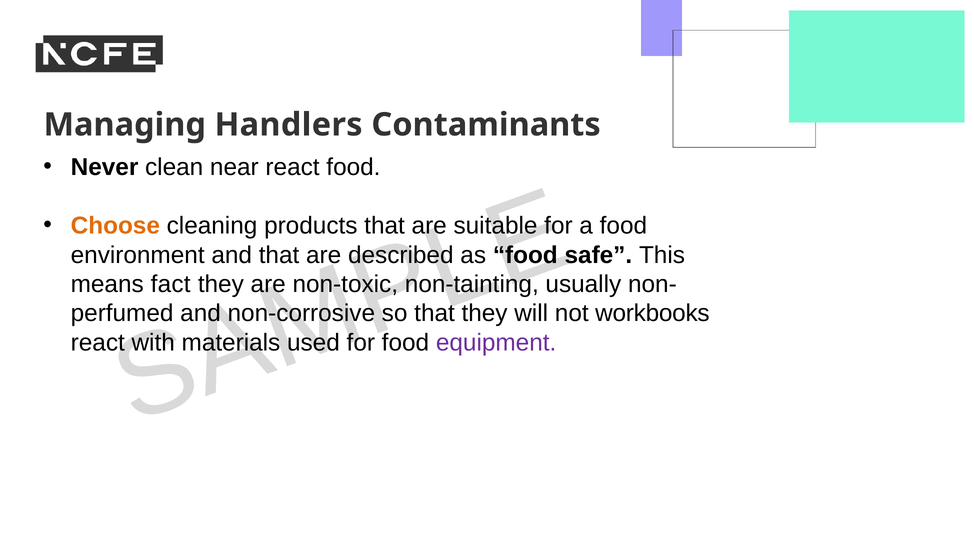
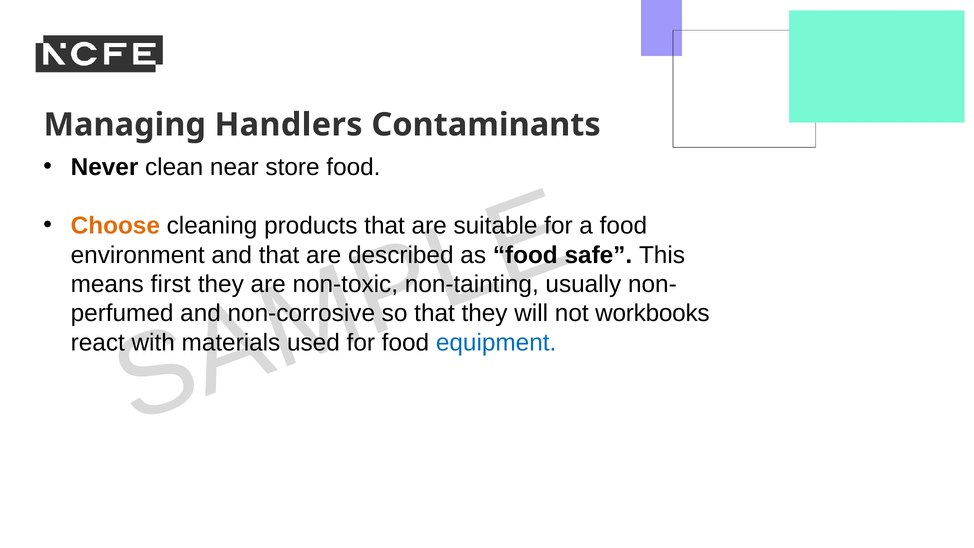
near react: react -> store
fact: fact -> first
equipment colour: purple -> blue
